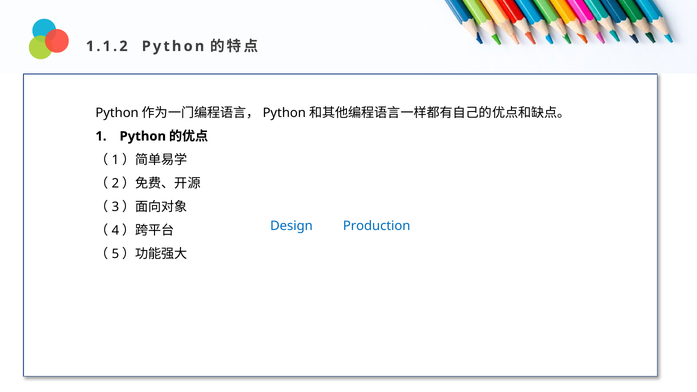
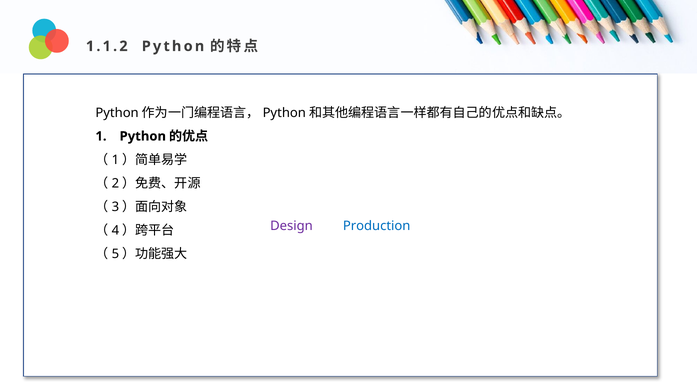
Design colour: blue -> purple
